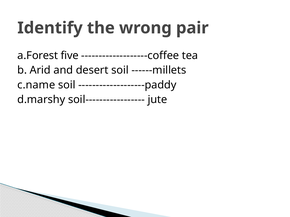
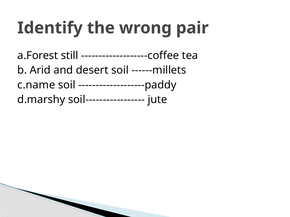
five: five -> still
